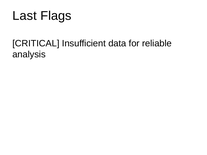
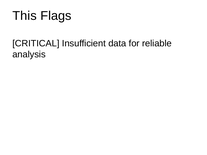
Last: Last -> This
